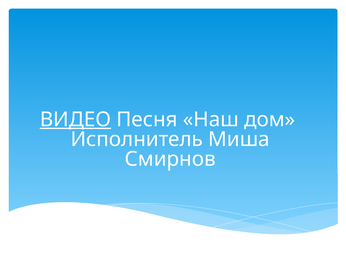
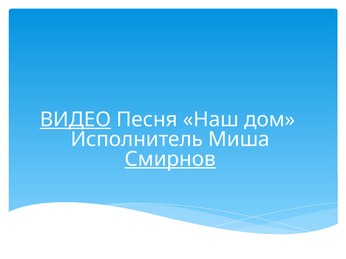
Смирнов underline: none -> present
